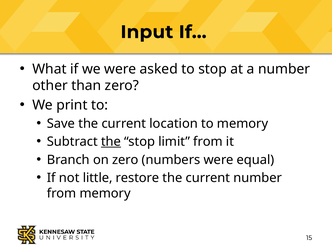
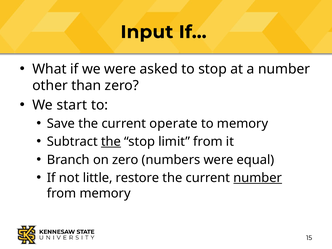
print: print -> start
location: location -> operate
number at (258, 178) underline: none -> present
